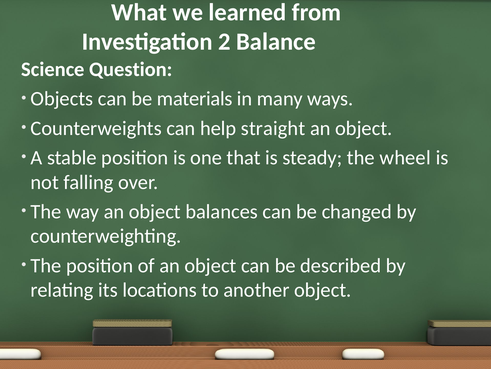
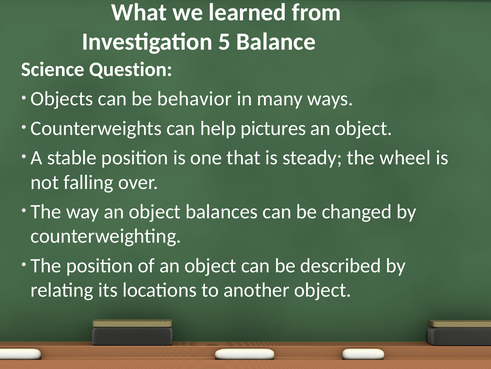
2: 2 -> 5
materials: materials -> behavior
straight: straight -> pictures
